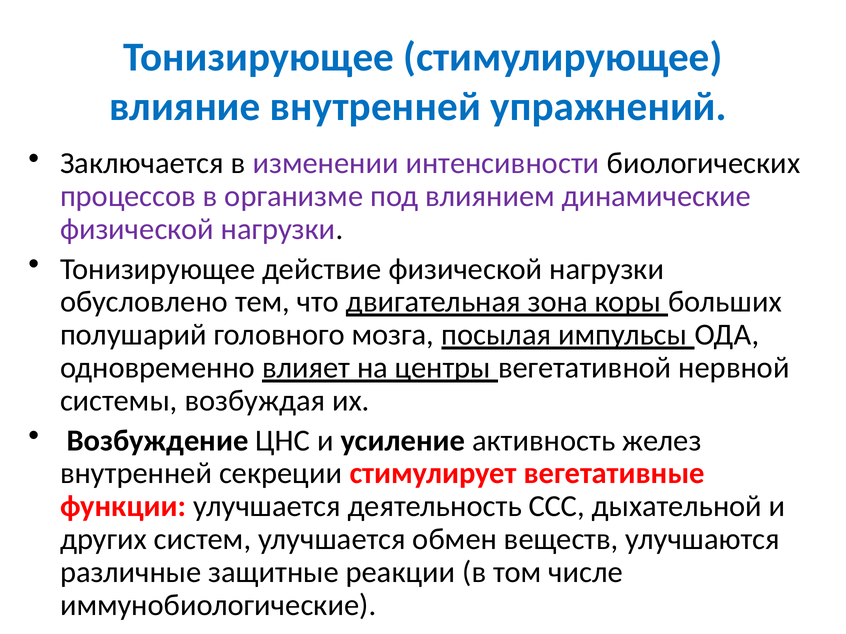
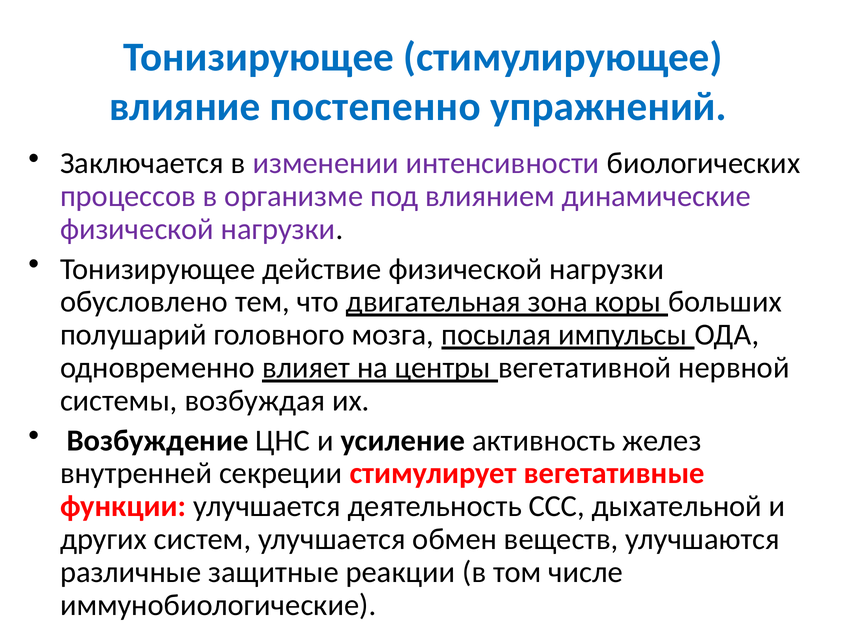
влияние внутренней: внутренней -> постепенно
